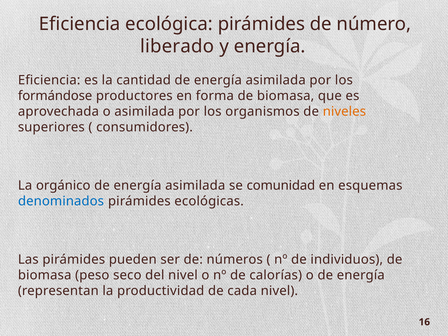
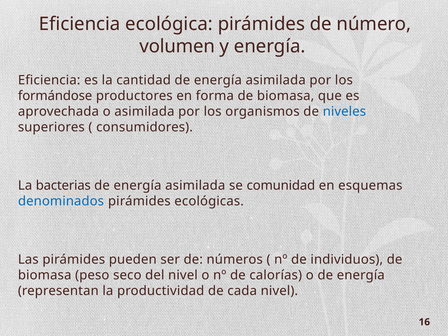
liberado: liberado -> volumen
niveles colour: orange -> blue
orgánico: orgánico -> bacterias
